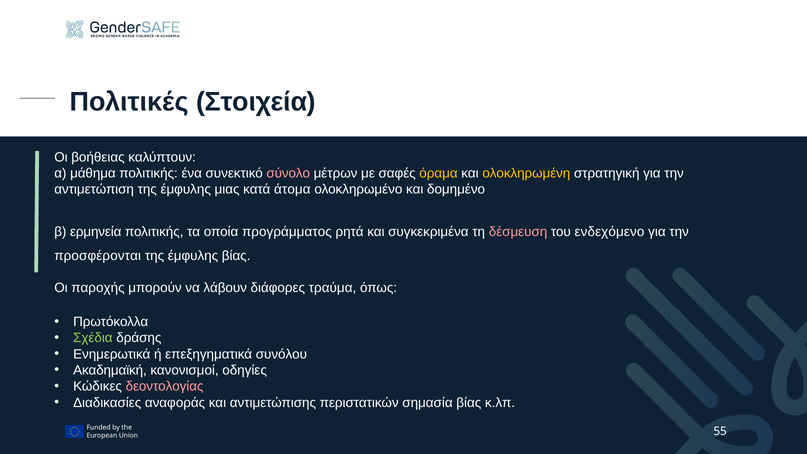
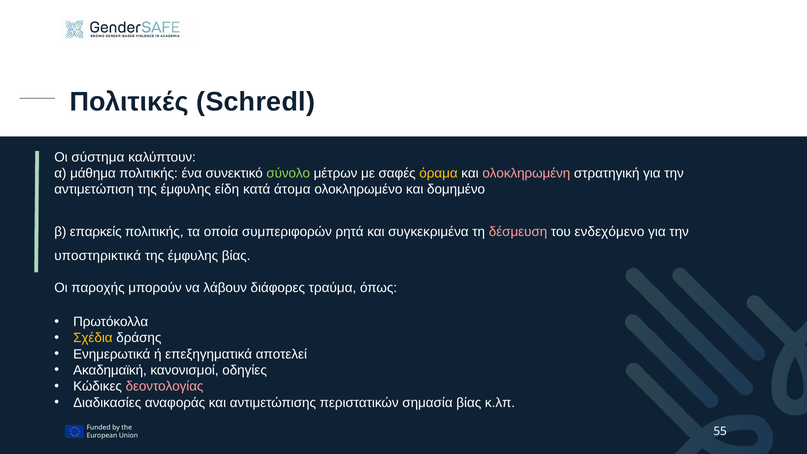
Στοιχεία: Στοιχεία -> Schredl
βοήθειας: βοήθειας -> σύστημα
σύνολο colour: pink -> light green
ολοκληρωμένη colour: yellow -> pink
μιας: μιας -> είδη
ερμηνεία: ερμηνεία -> επαρκείς
προγράμματος: προγράμματος -> συμπεριφορών
προσφέρονται: προσφέρονται -> υποστηρικτικά
Σχέδια colour: light green -> yellow
συνόλου: συνόλου -> αποτελεί
